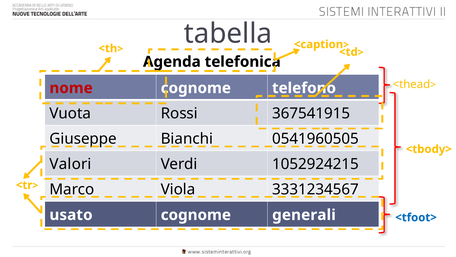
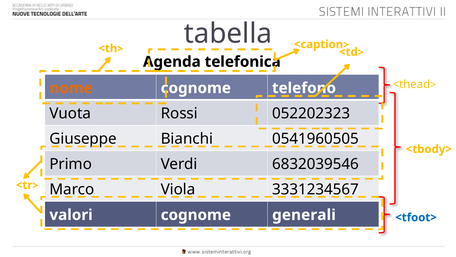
nome colour: red -> orange
367541915: 367541915 -> 052202323
Valori: Valori -> Primo
1052924215: 1052924215 -> 6832039546
usato: usato -> valori
